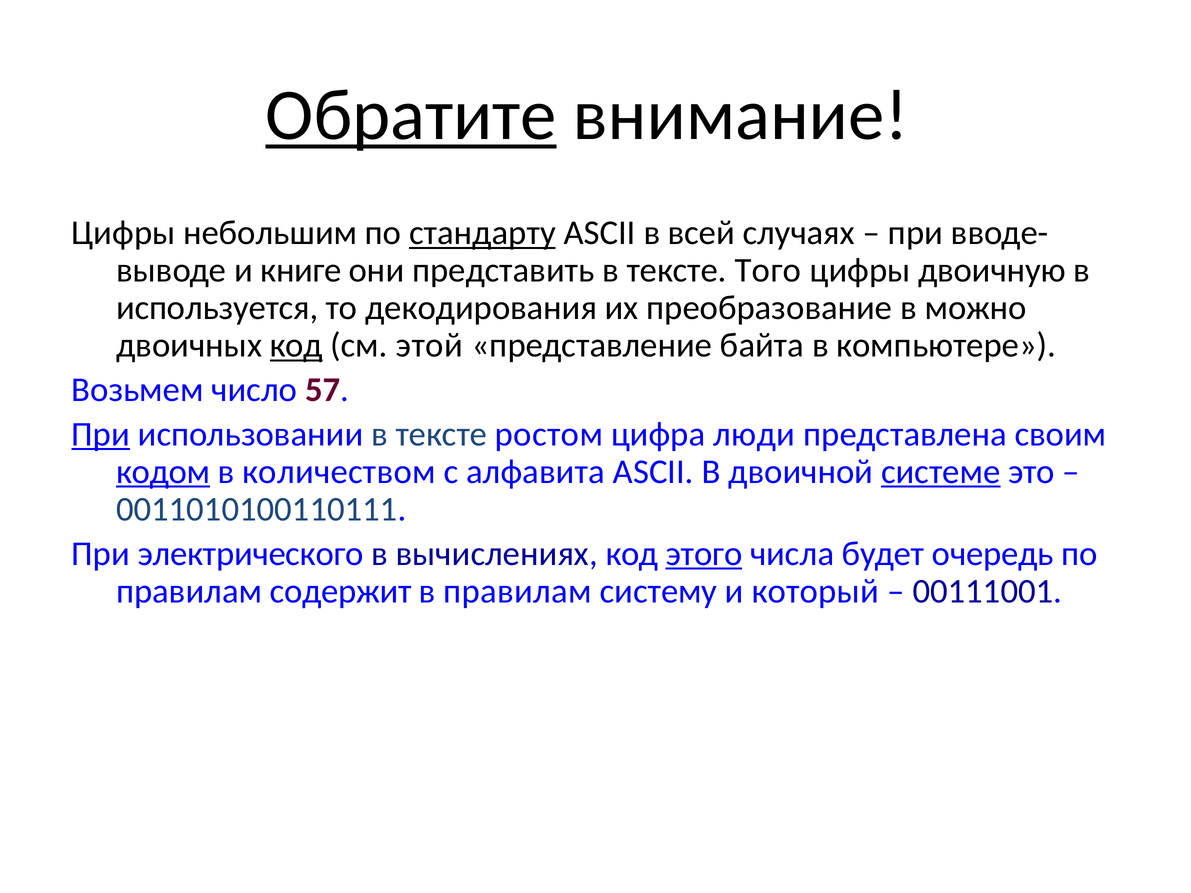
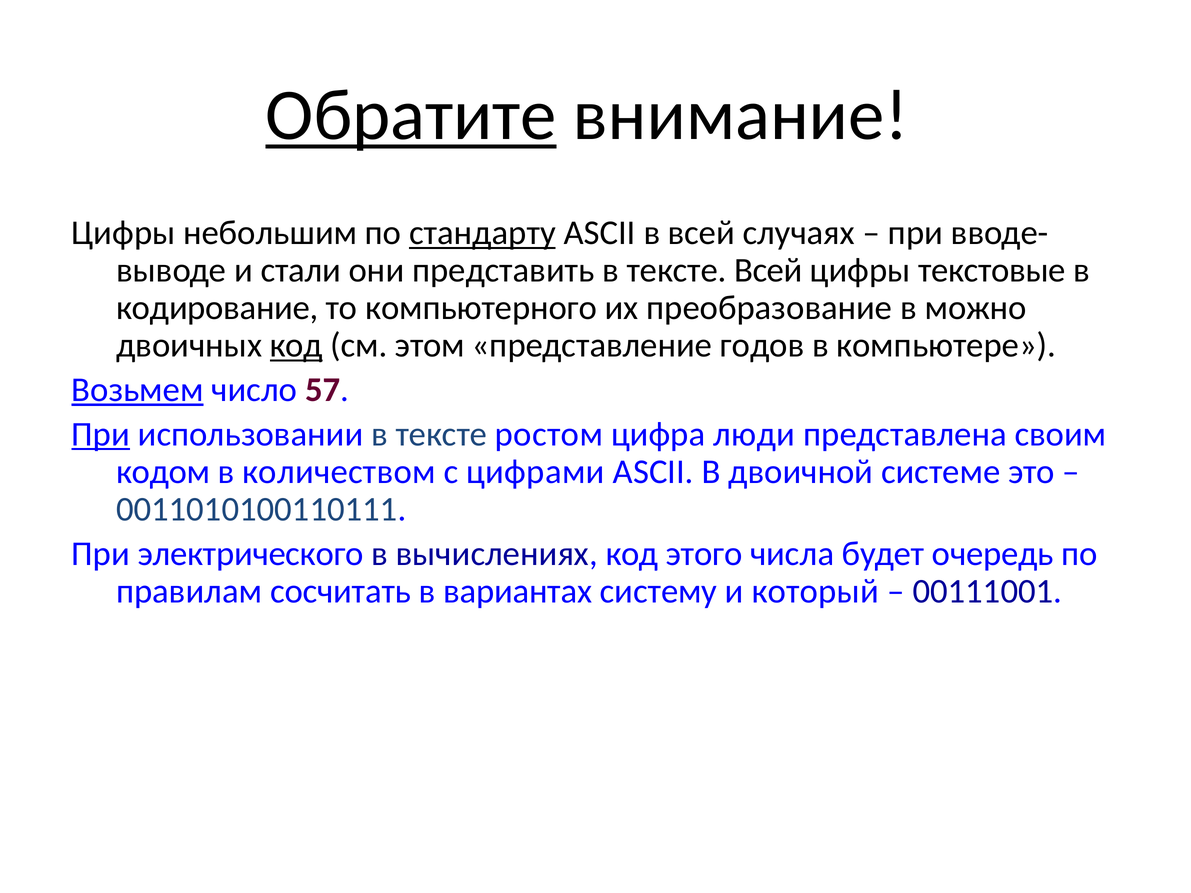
книге: книге -> стали
тексте Того: Того -> Всей
двоичную: двоичную -> текстовые
используется: используется -> кодирование
декодирования: декодирования -> компьютерного
этой: этой -> этом
байта: байта -> годов
Возьмем underline: none -> present
кодом underline: present -> none
алфавита: алфавита -> цифрами
системе underline: present -> none
этого underline: present -> none
содержит: содержит -> сосчитать
в правилам: правилам -> вариантах
